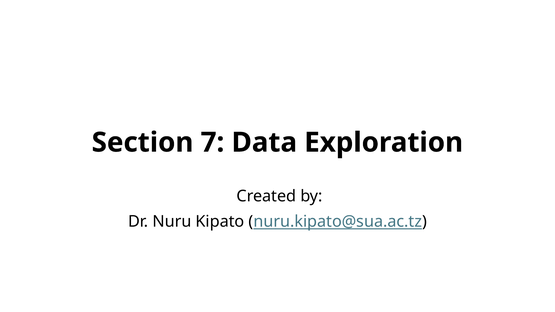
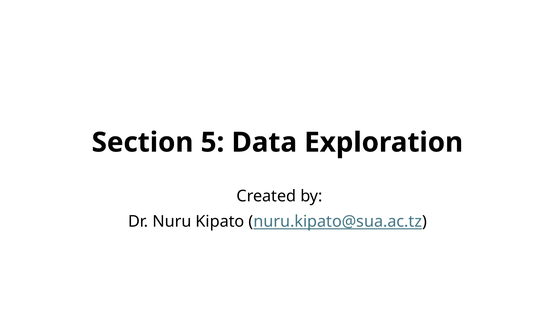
7: 7 -> 5
